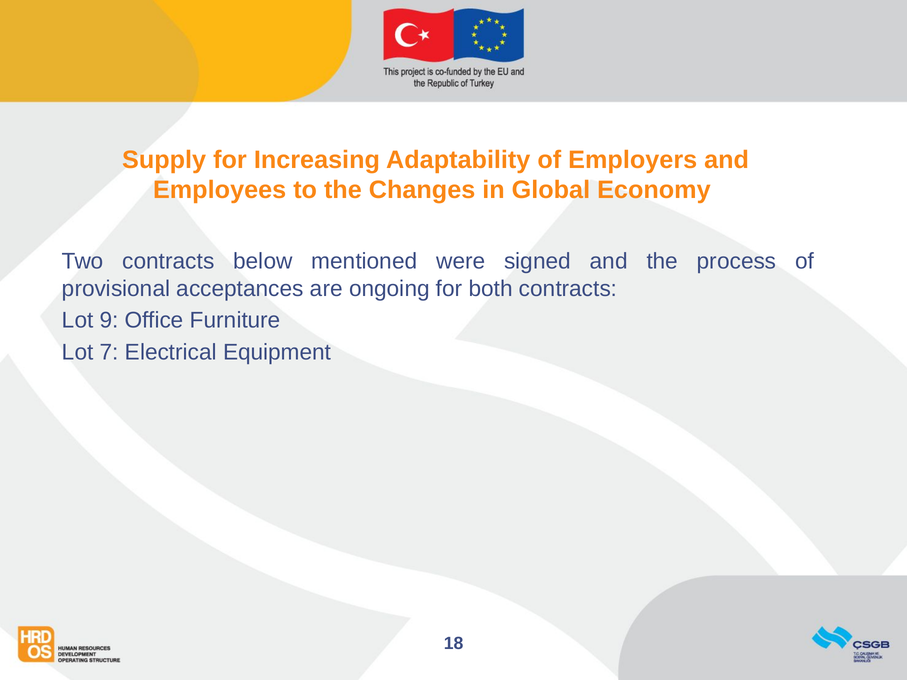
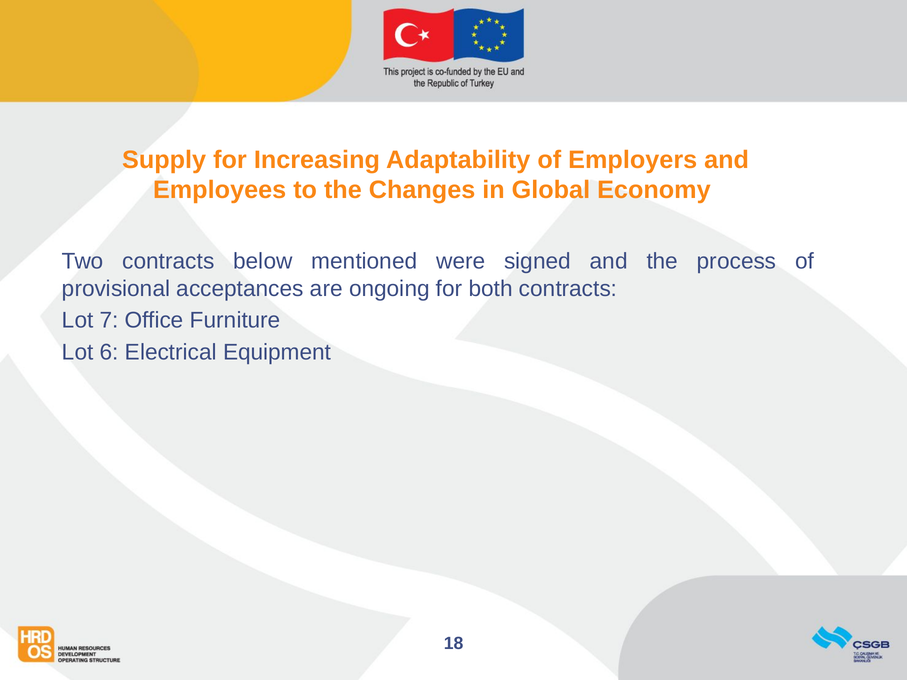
9: 9 -> 7
7: 7 -> 6
